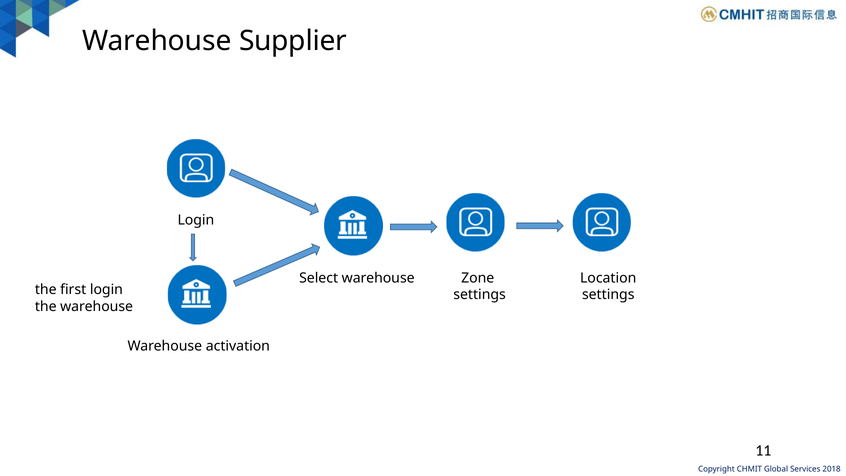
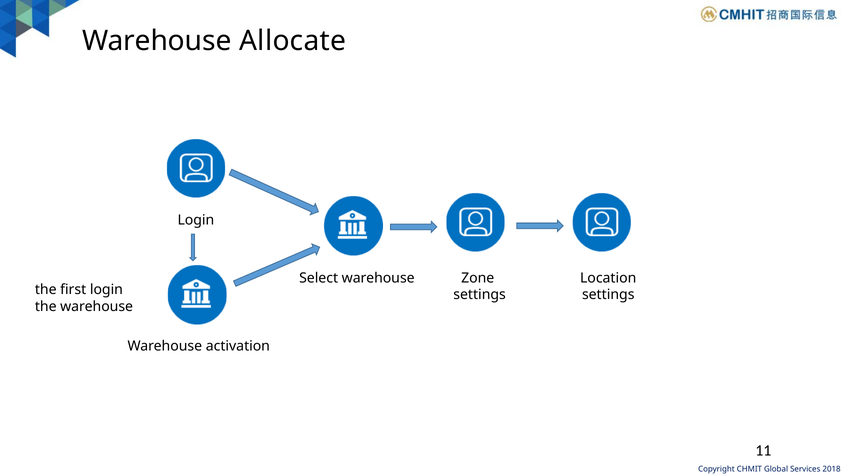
Supplier: Supplier -> Allocate
